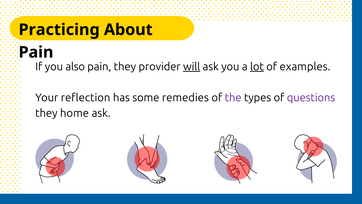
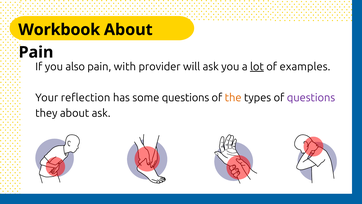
Practicing: Practicing -> Workbook
pain they: they -> with
will underline: present -> none
some remedies: remedies -> questions
the colour: purple -> orange
they home: home -> about
